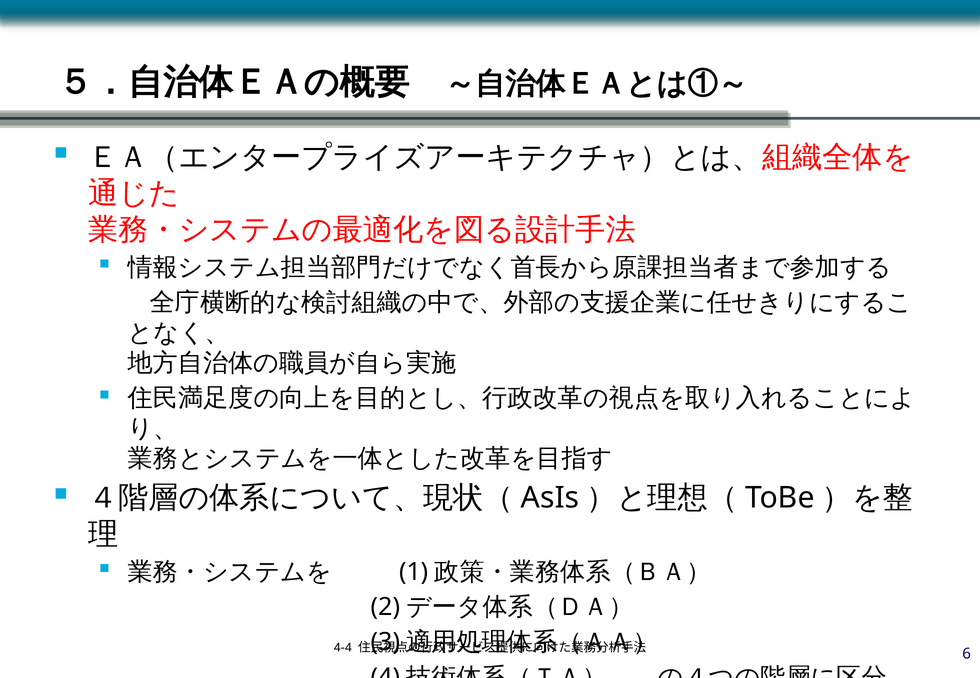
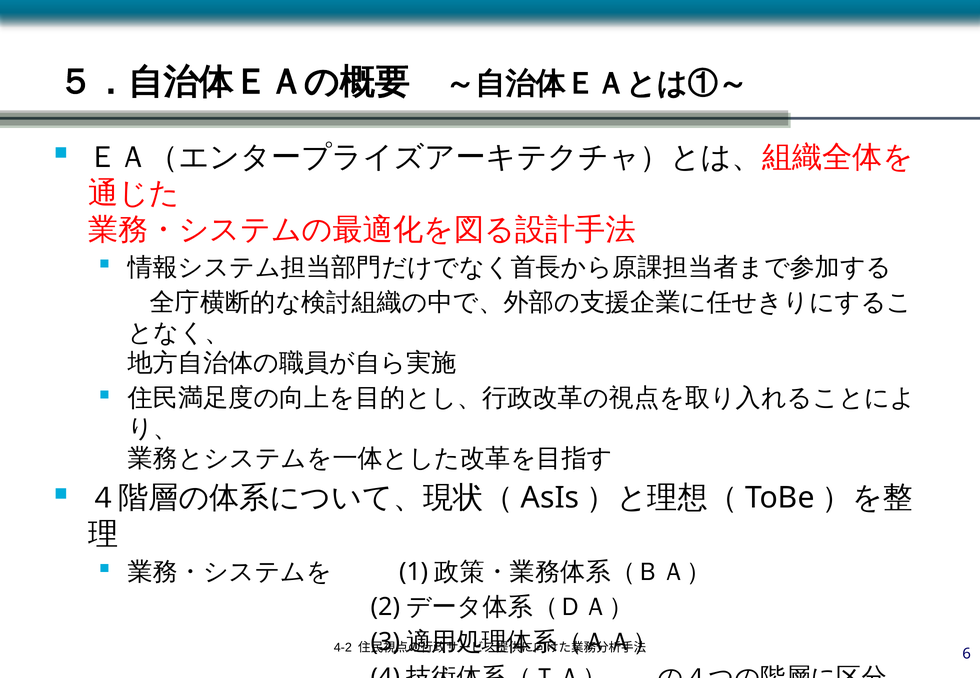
4-4: 4-4 -> 4-2
